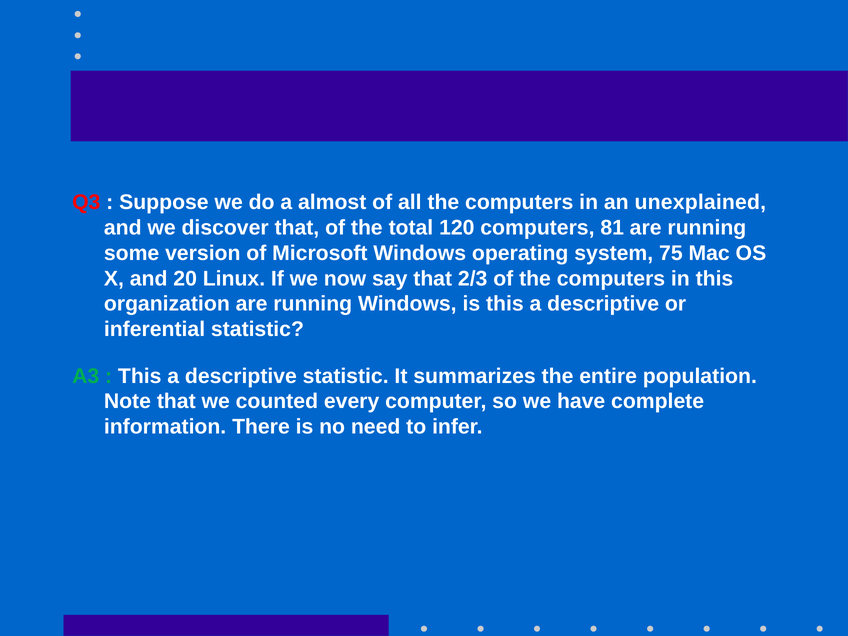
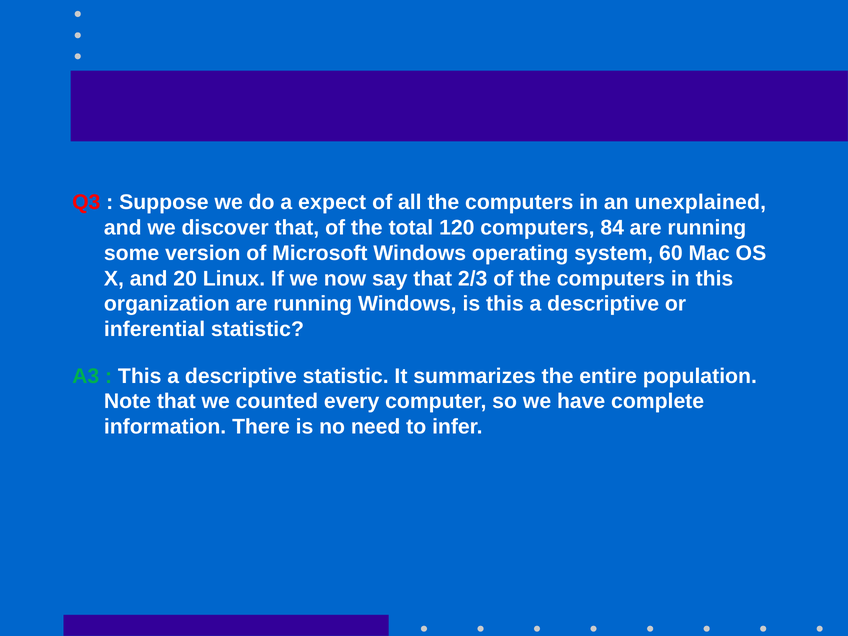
almost: almost -> expect
81: 81 -> 84
75: 75 -> 60
